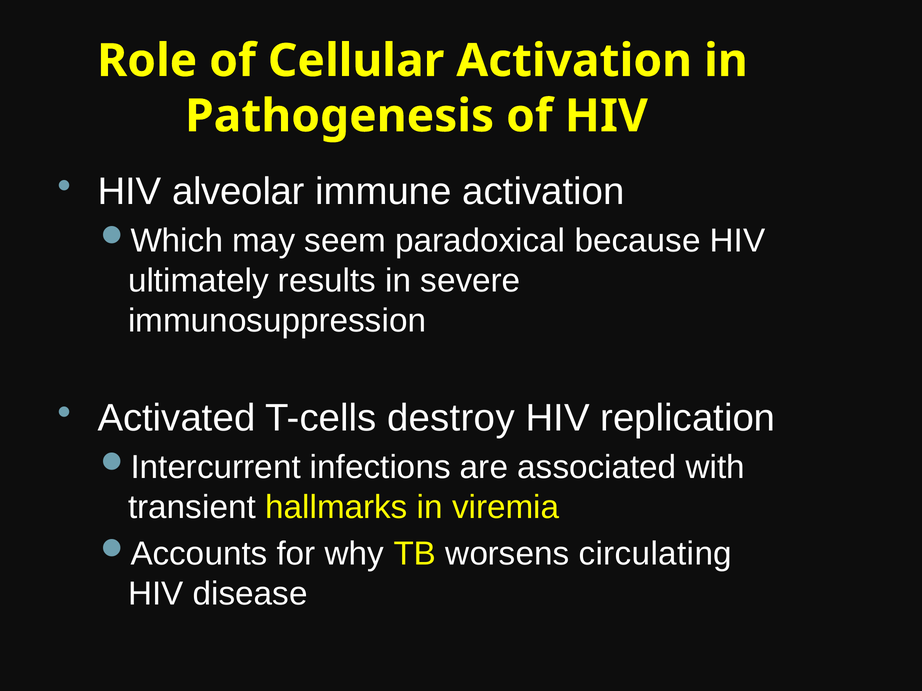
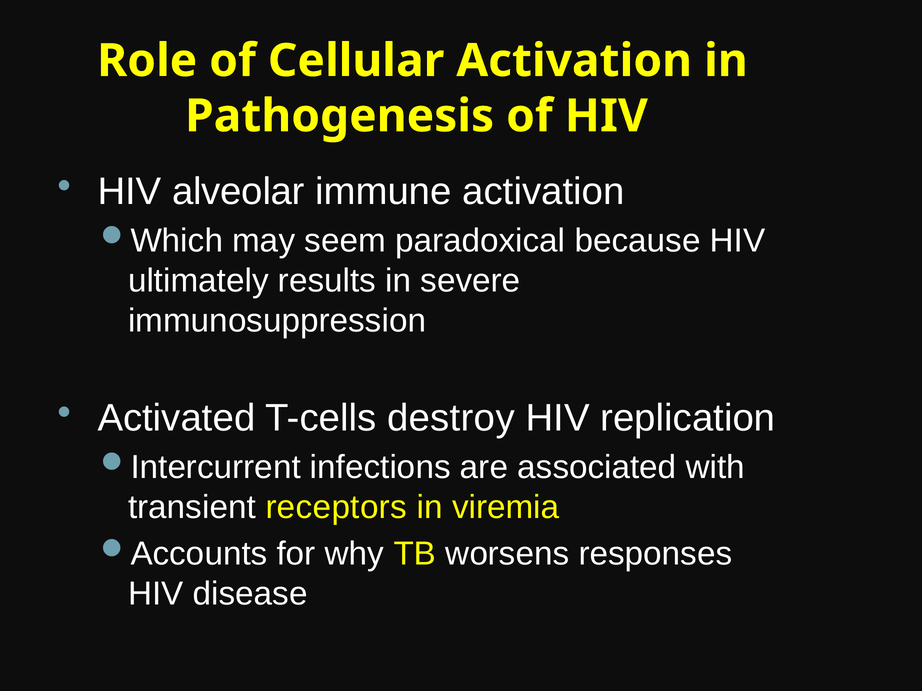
hallmarks: hallmarks -> receptors
circulating: circulating -> responses
